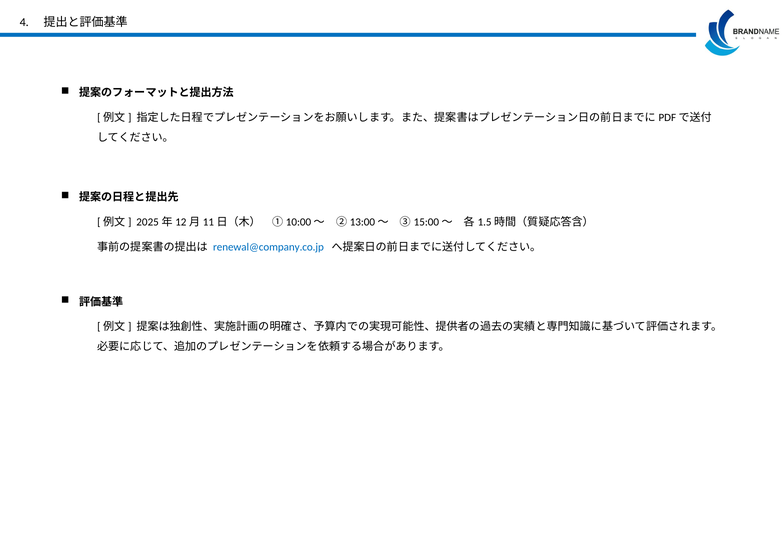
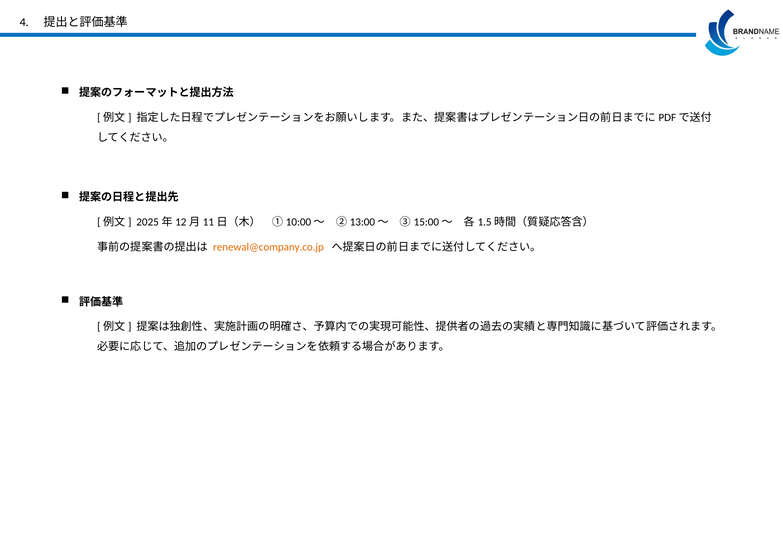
renewal@company.co.jp colour: blue -> orange
